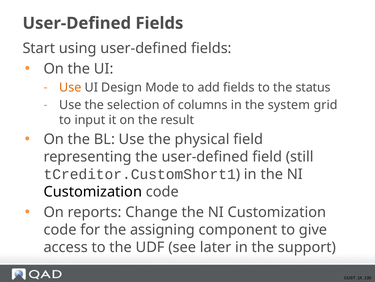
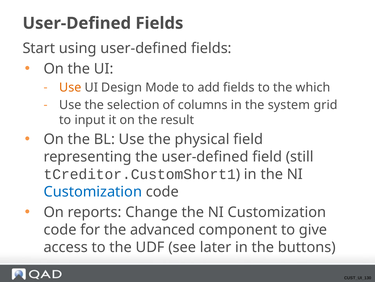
status: status -> which
Customization at (93, 191) colour: black -> blue
assigning: assigning -> advanced
support: support -> buttons
